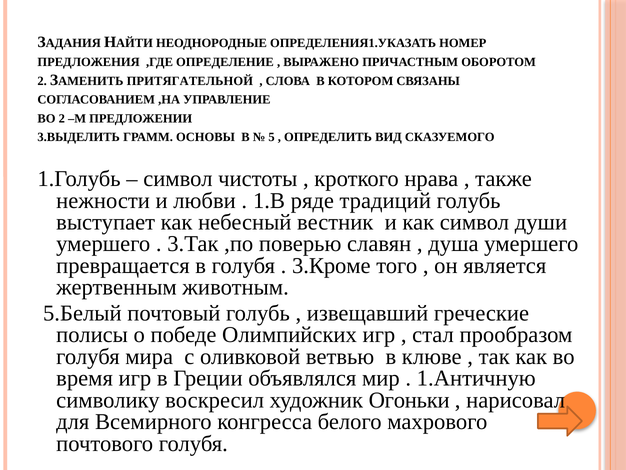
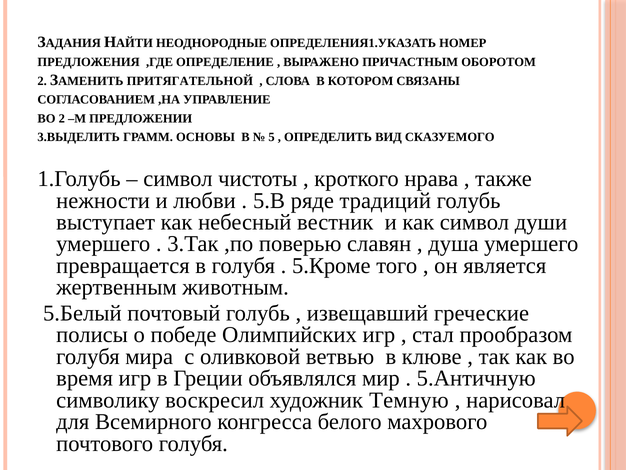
1.В: 1.В -> 5.В
3.Кроме: 3.Кроме -> 5.Кроме
1.Античную: 1.Античную -> 5.Античную
Огоньки: Огоньки -> Темную
